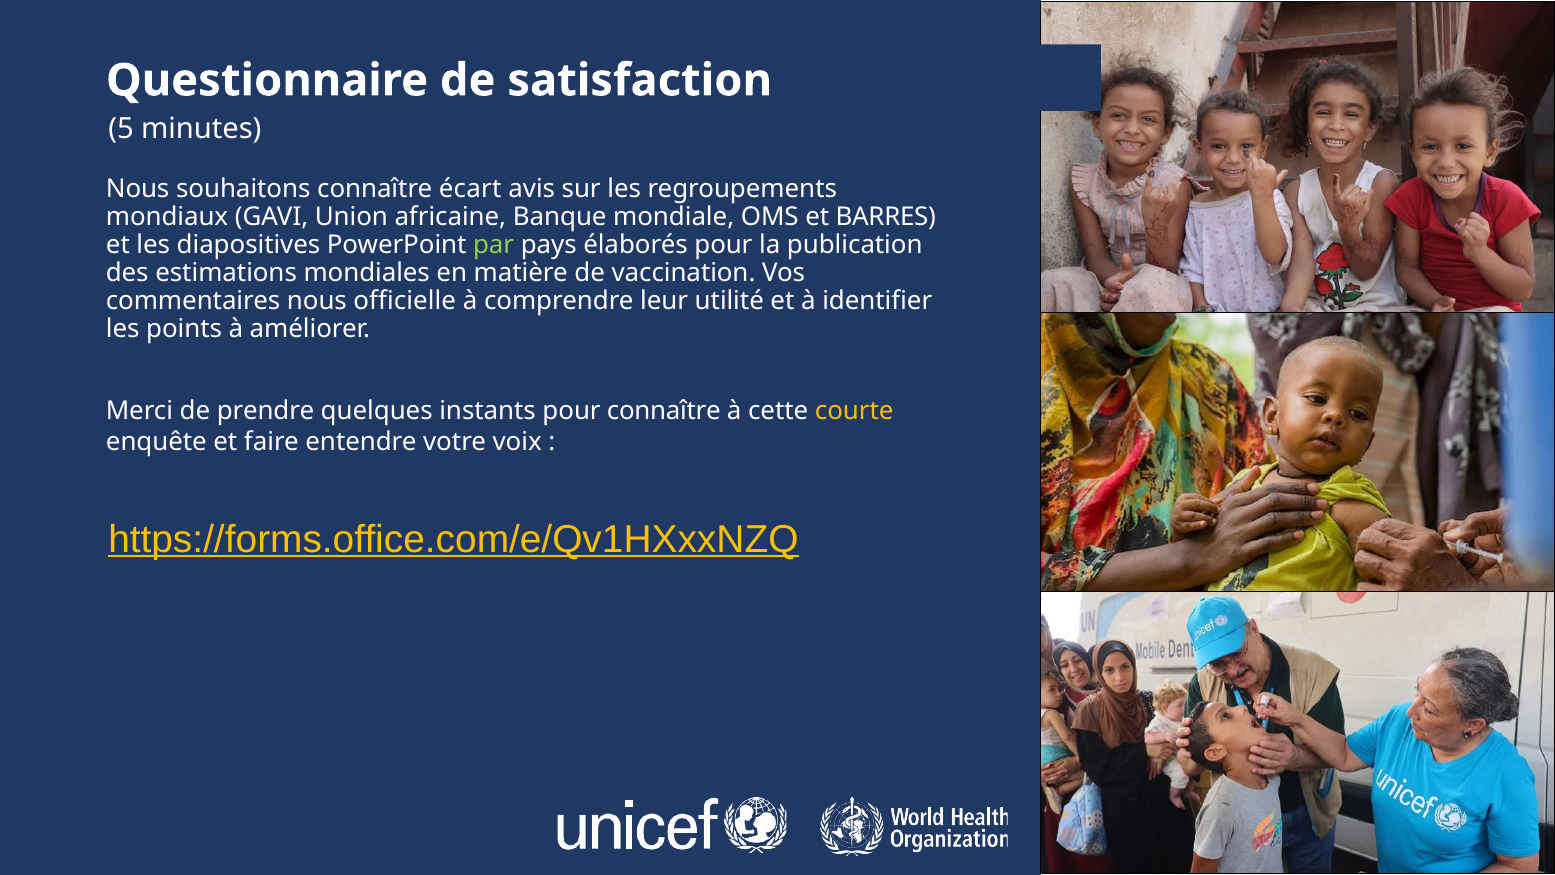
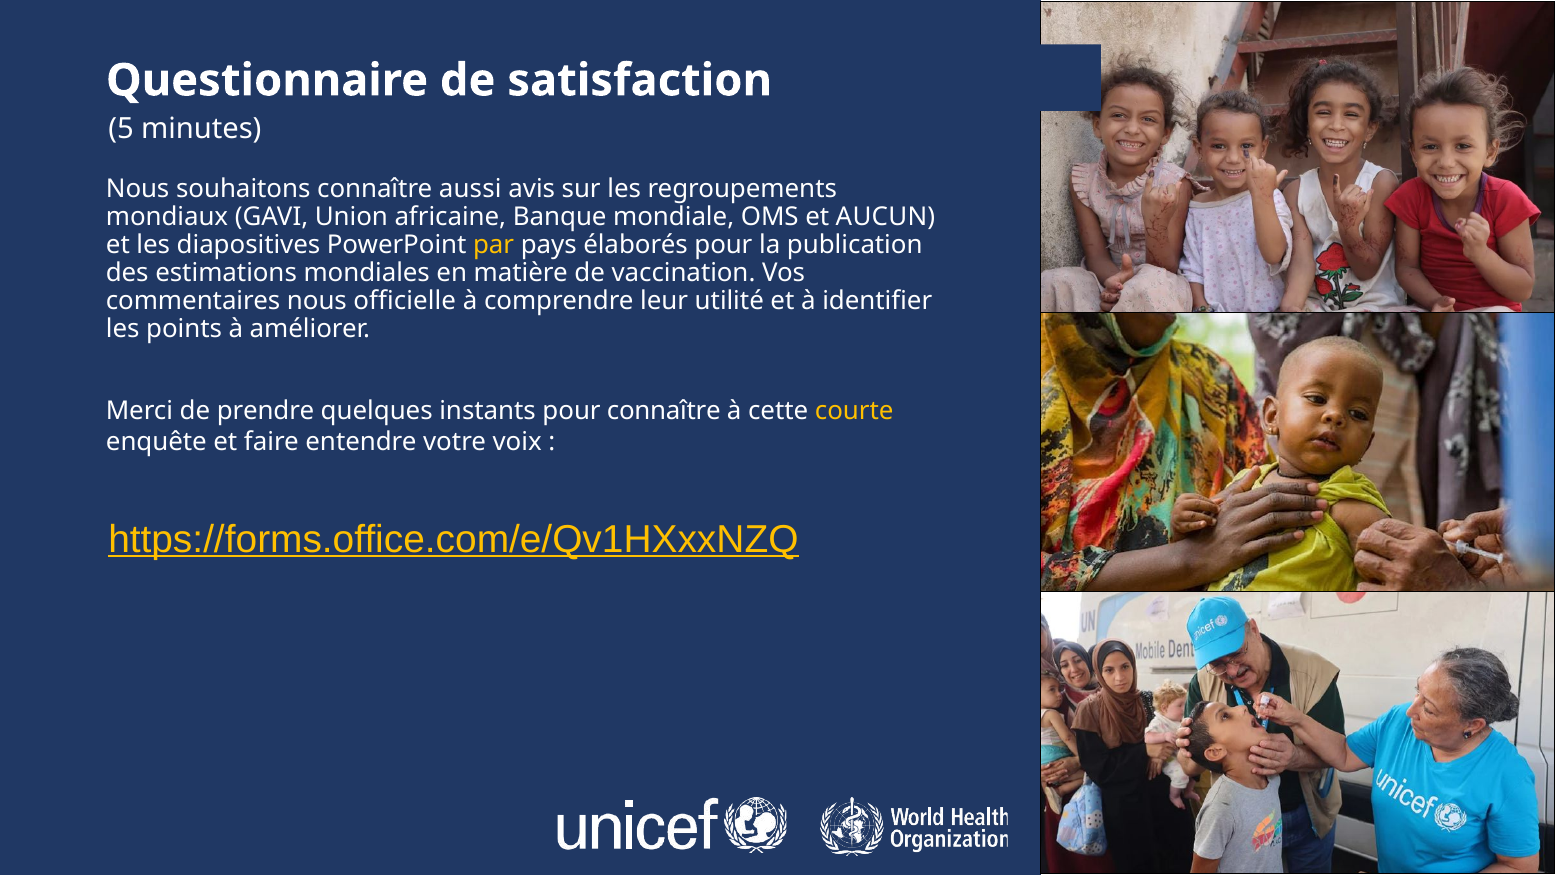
écart: écart -> aussi
BARRES: BARRES -> AUCUN
par colour: light green -> yellow
